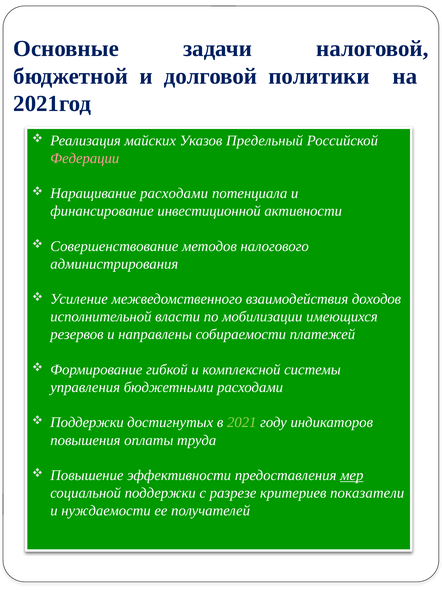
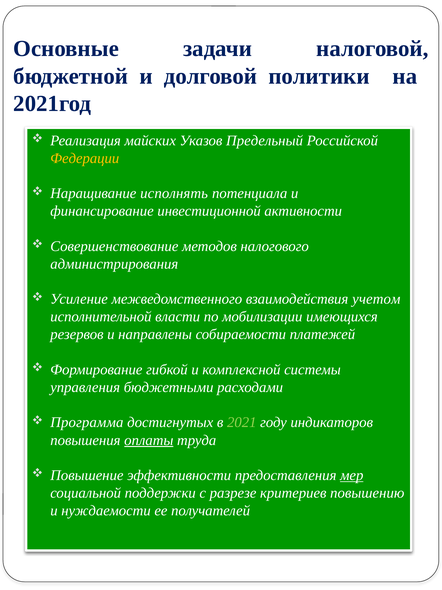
Федерации colour: pink -> yellow
Наращивание расходами: расходами -> исполнять
доходов: доходов -> учетом
Поддержки at (87, 422): Поддержки -> Программа
оплаты underline: none -> present
показатели: показатели -> повышению
